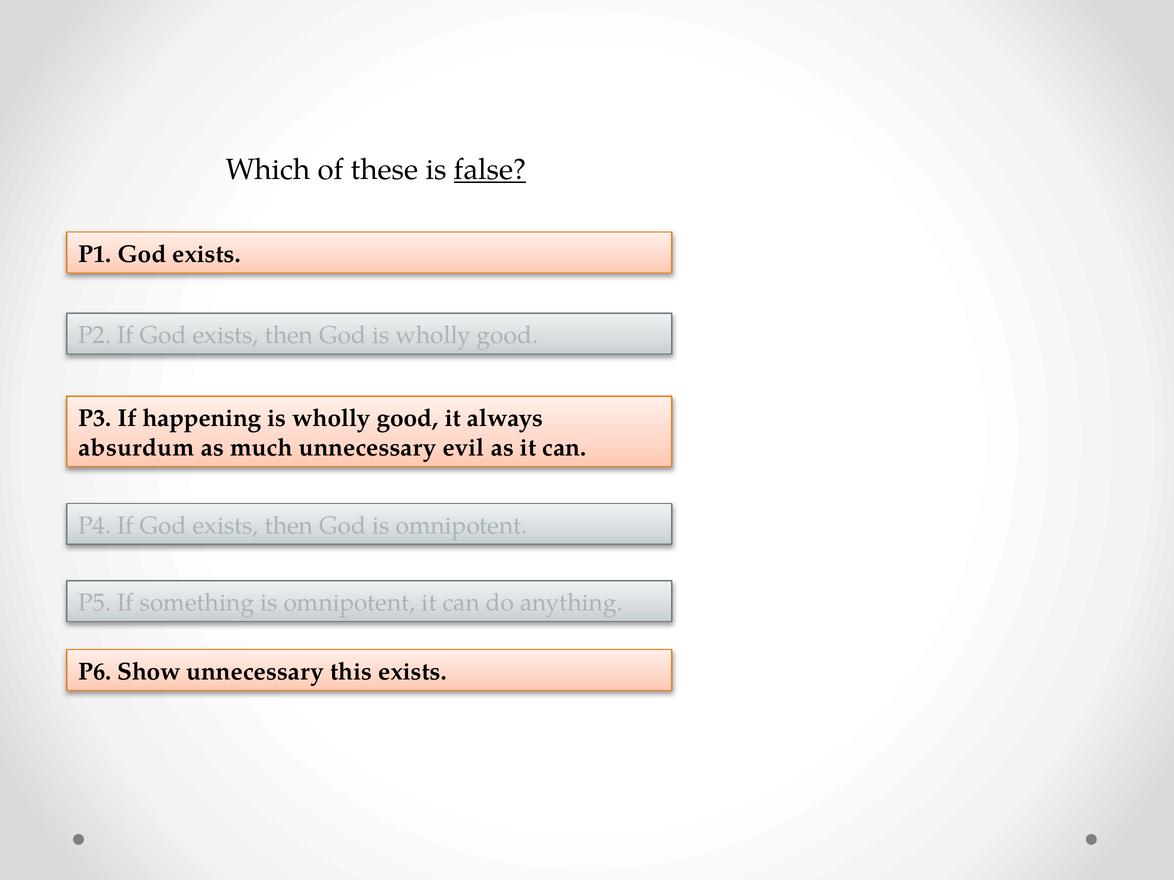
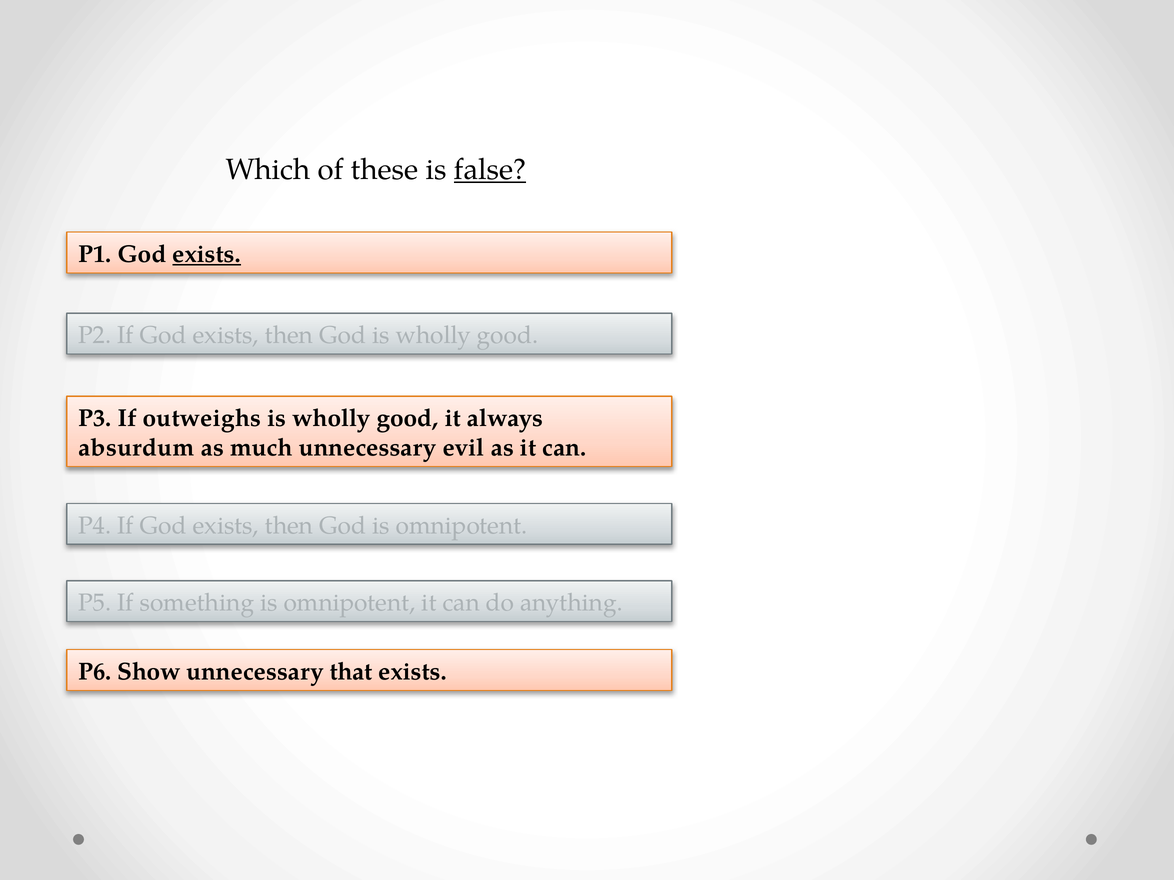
exists at (207, 254) underline: none -> present
happening: happening -> outweighs
this: this -> that
